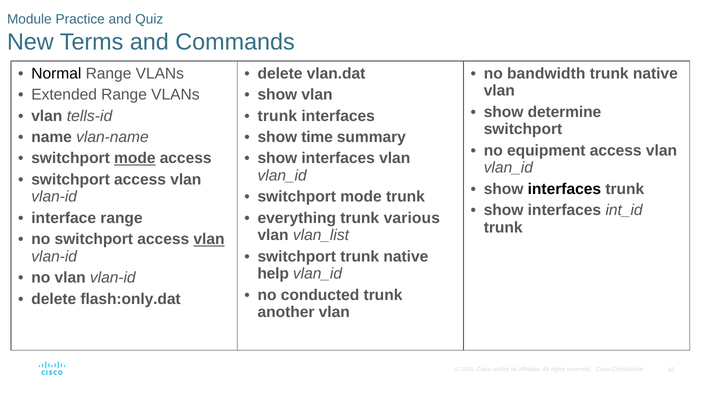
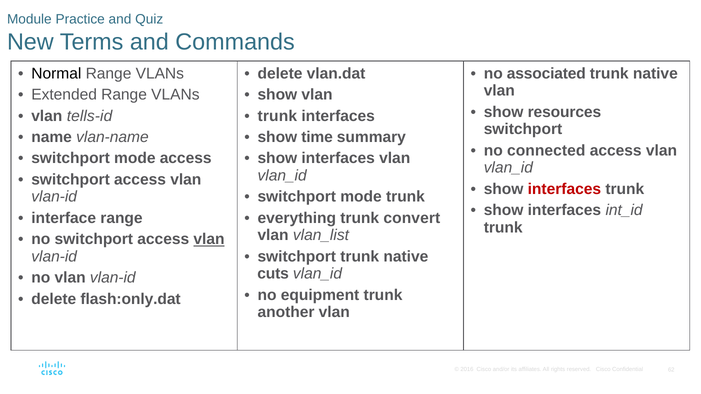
bandwidth: bandwidth -> associated
determine: determine -> resources
equipment: equipment -> connected
mode at (135, 158) underline: present -> none
interfaces at (564, 189) colour: black -> red
various: various -> convert
help: help -> cuts
conducted: conducted -> equipment
